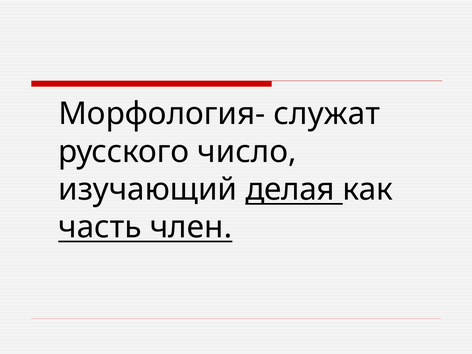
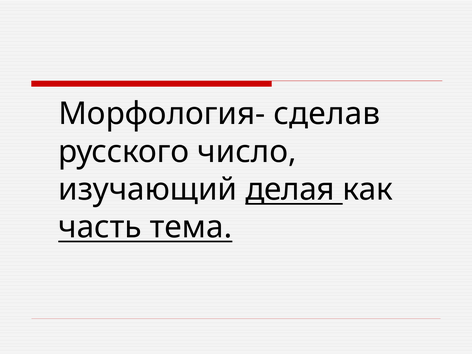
служат: служат -> сделав
член: член -> тема
